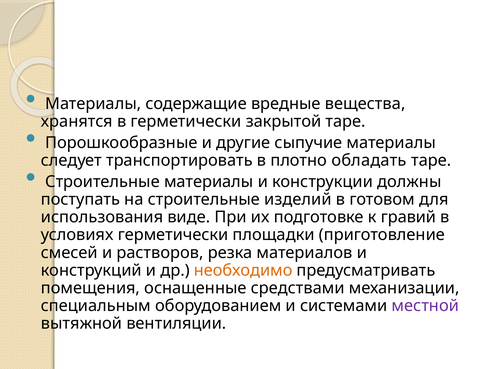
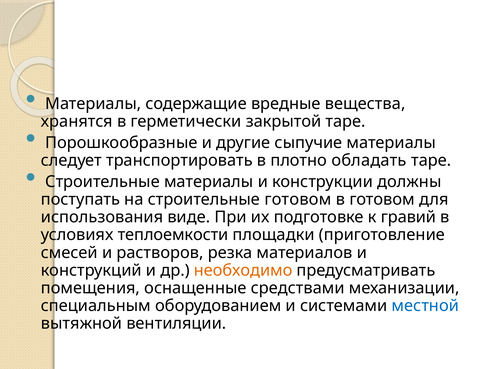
строительные изделий: изделий -> готовом
условиях герметически: герметически -> теплоемкости
местной colour: purple -> blue
